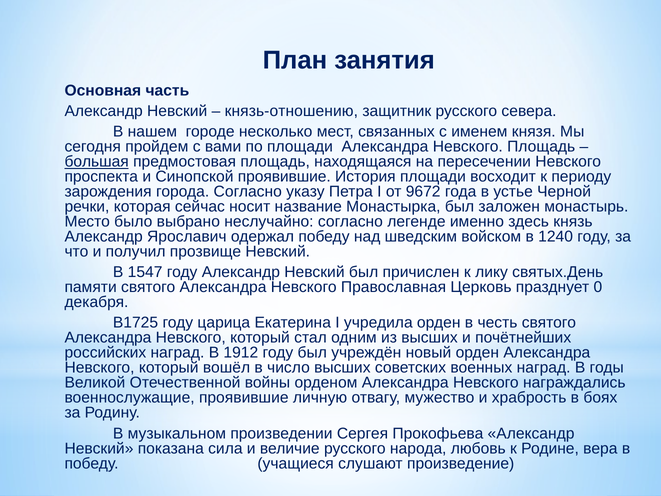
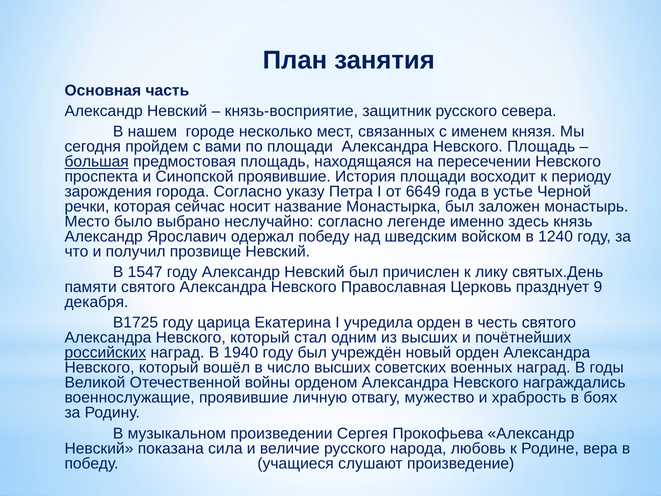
князь-отношению: князь-отношению -> князь-восприятие
9672: 9672 -> 6649
0: 0 -> 9
российских underline: none -> present
1912: 1912 -> 1940
